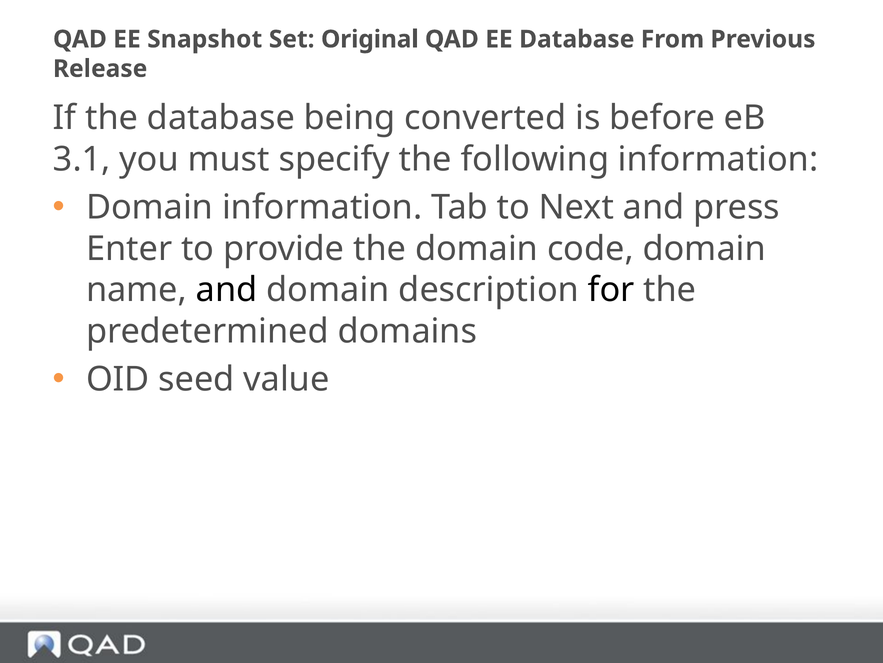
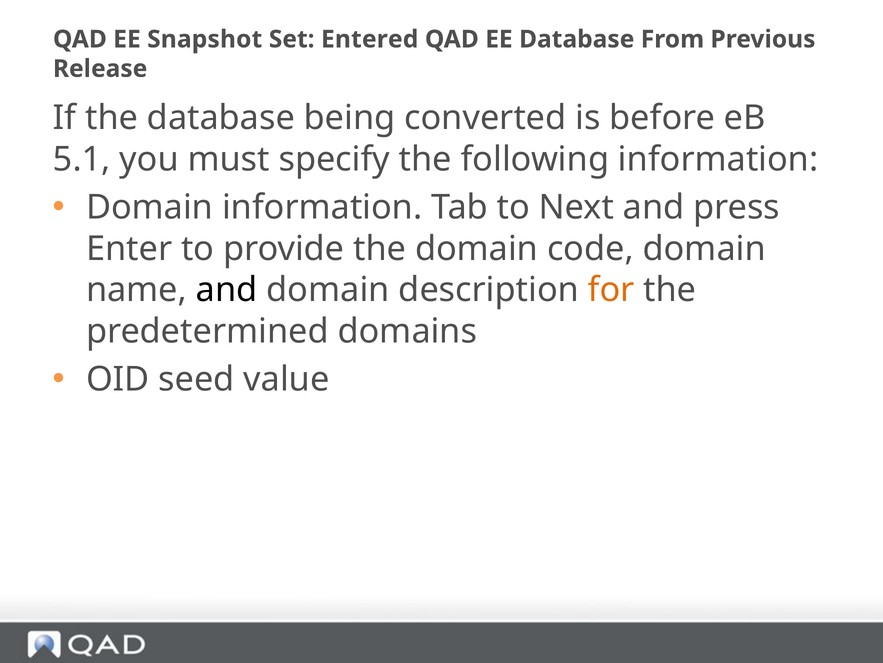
Original: Original -> Entered
3.1: 3.1 -> 5.1
for colour: black -> orange
